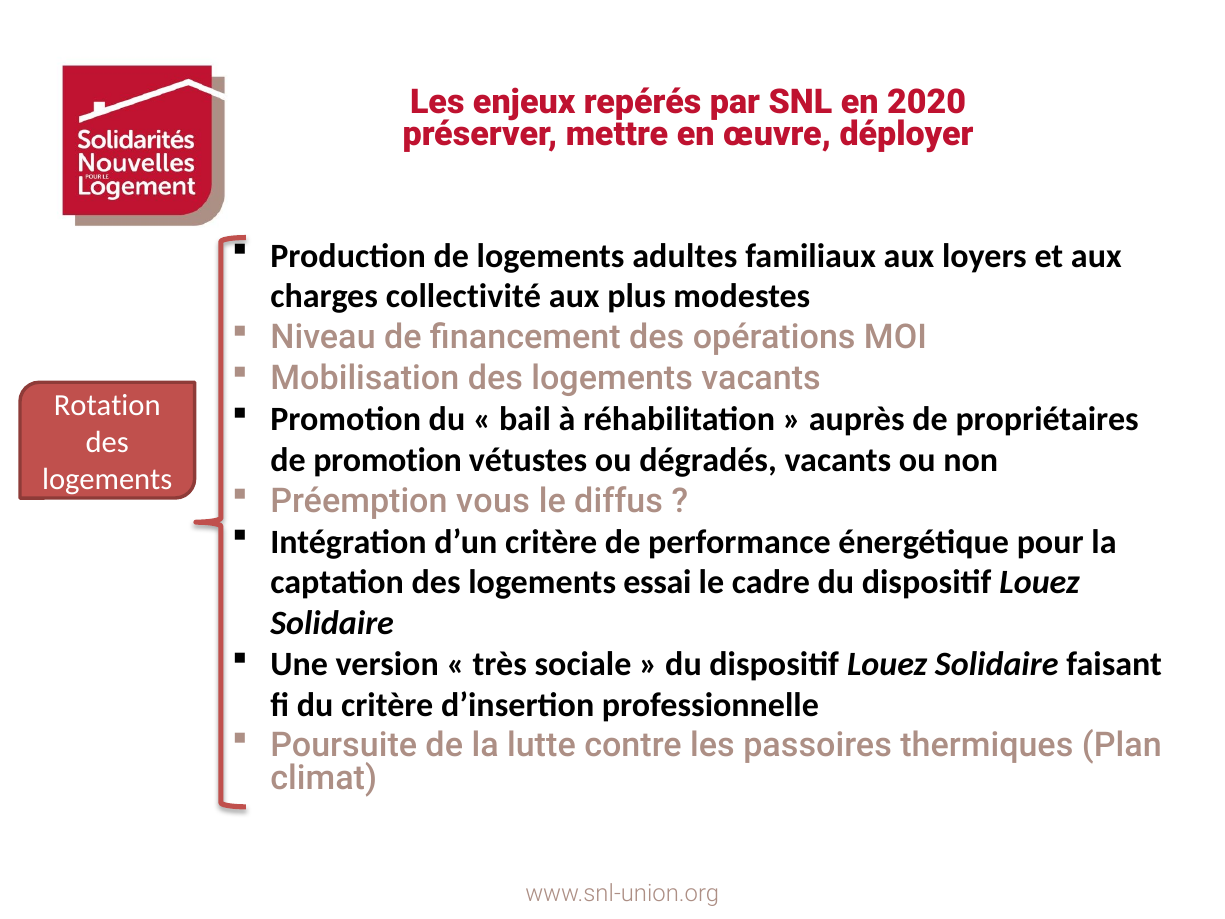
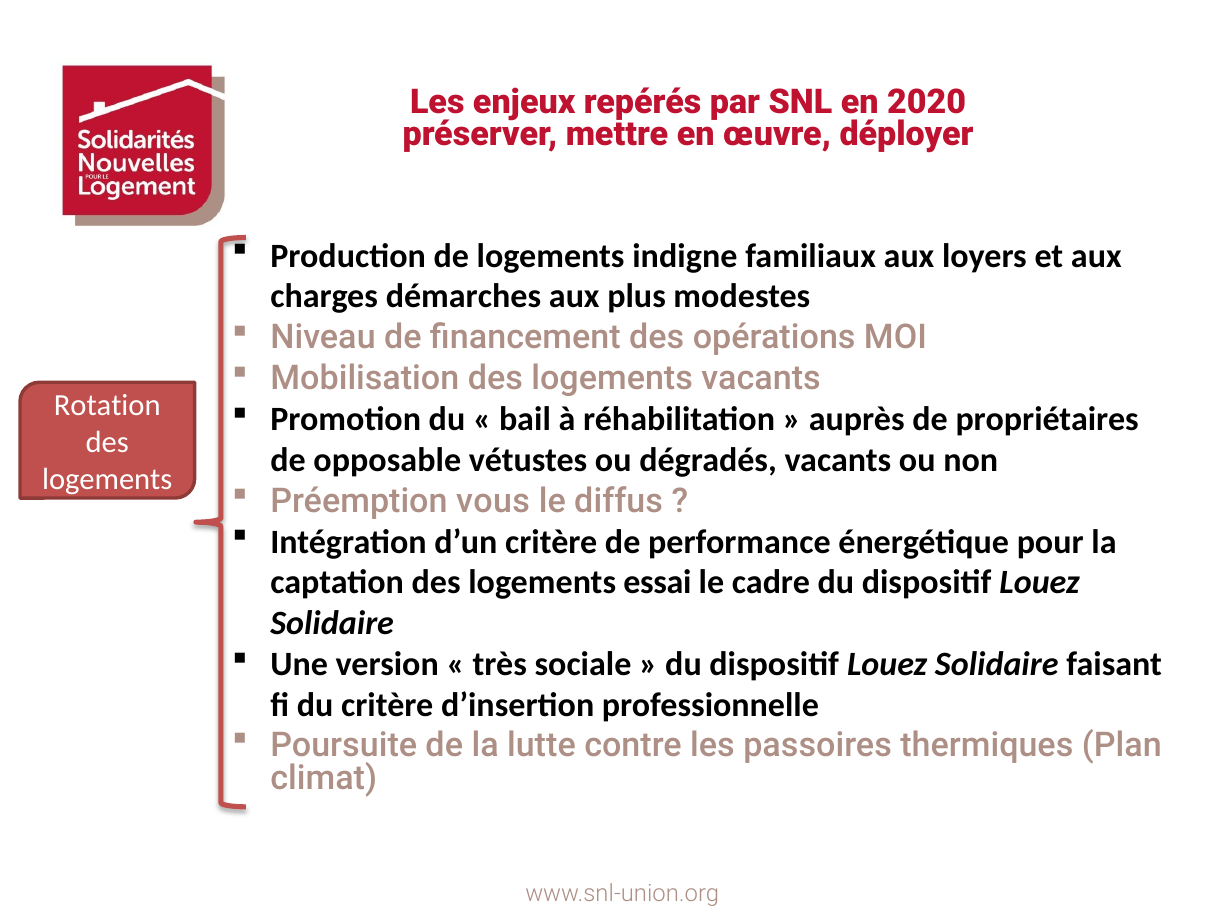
adultes: adultes -> indigne
collectivité: collectivité -> démarches
de promotion: promotion -> opposable
